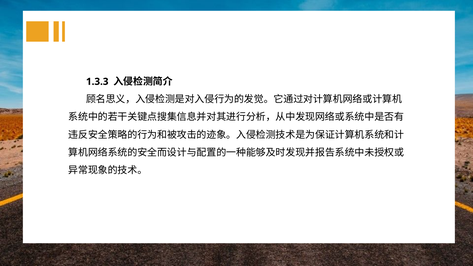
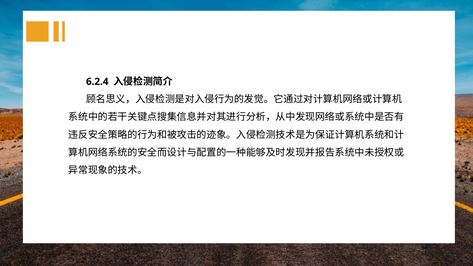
1.3.3: 1.3.3 -> 6.2.4
